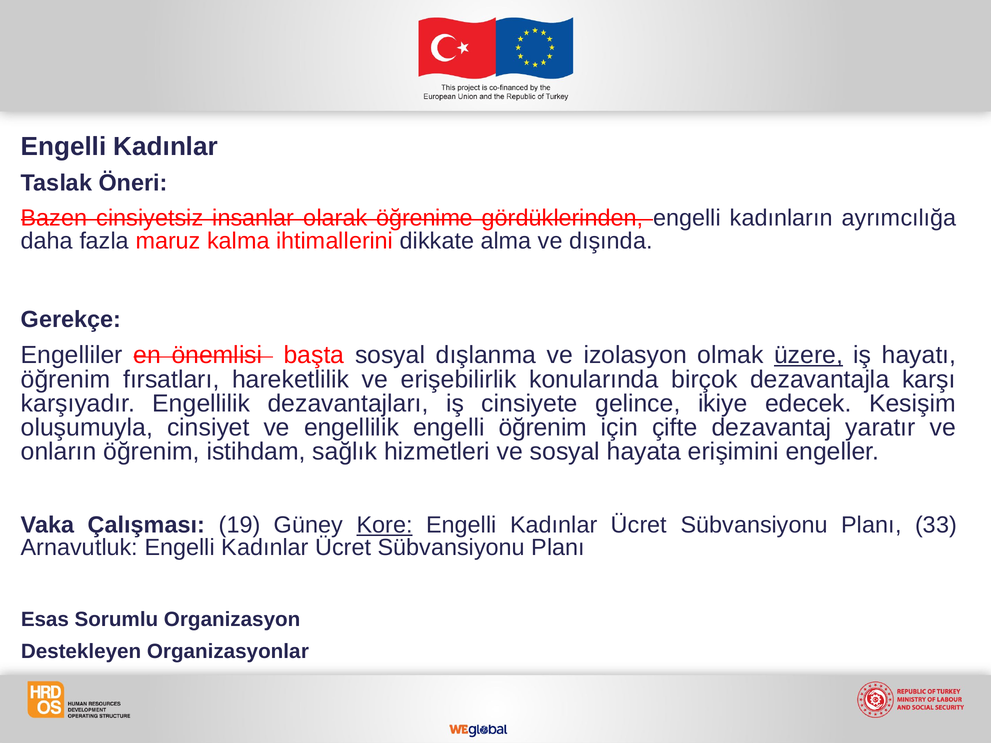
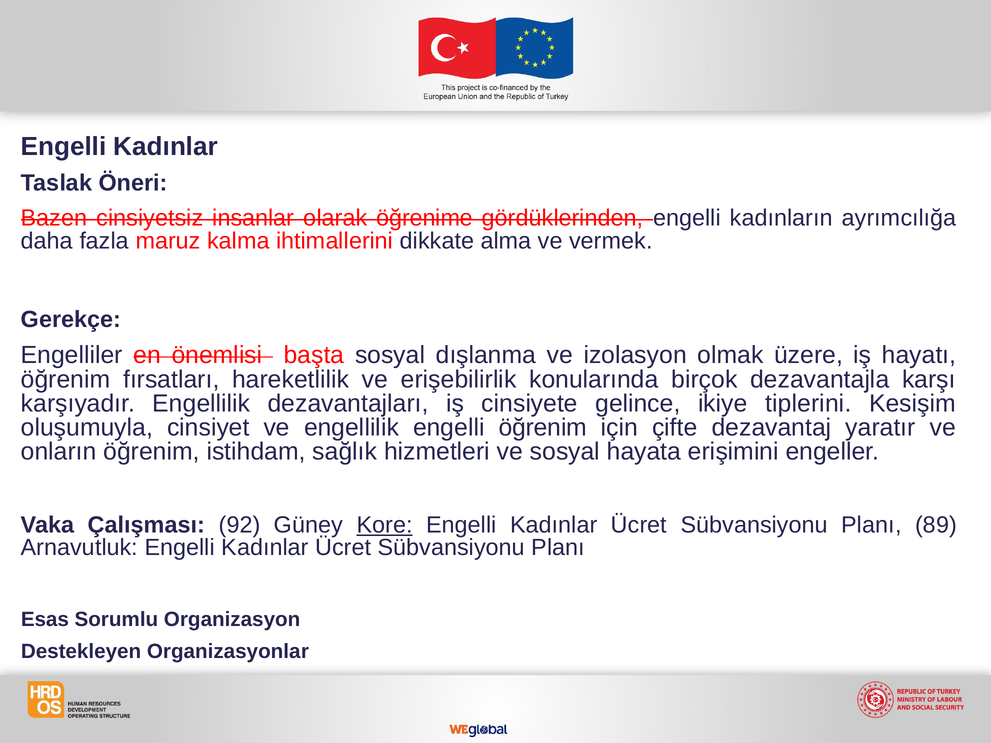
dışında: dışında -> vermek
üzere underline: present -> none
edecek: edecek -> tiplerini
19: 19 -> 92
33: 33 -> 89
